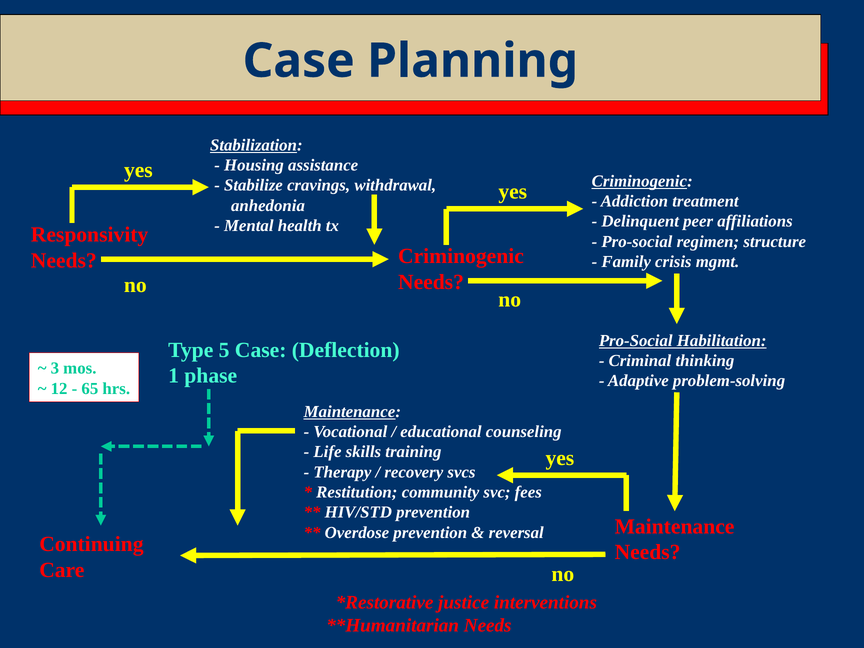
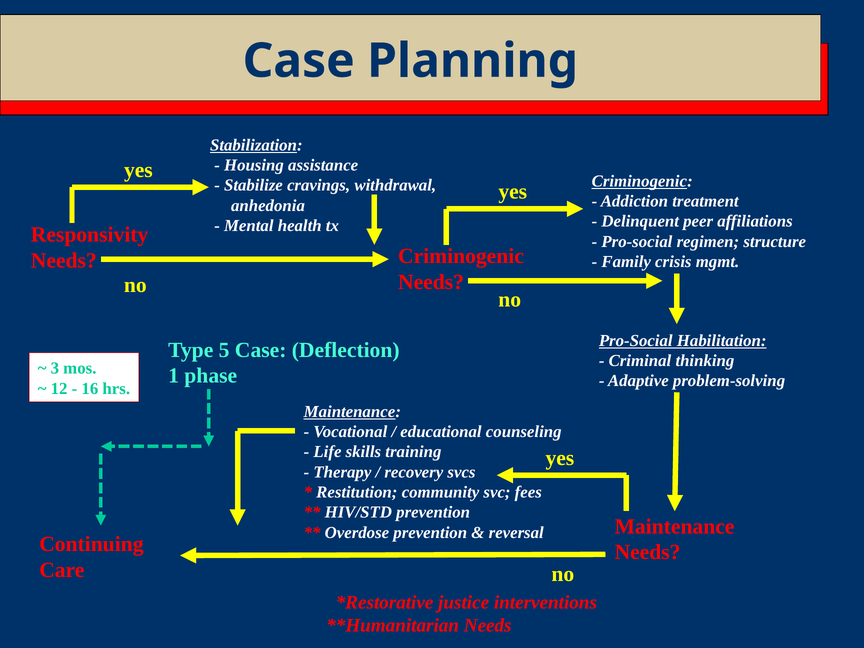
65: 65 -> 16
